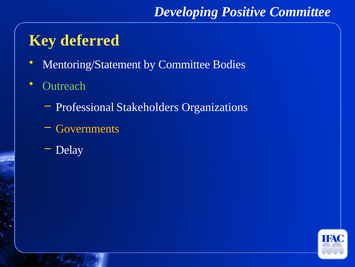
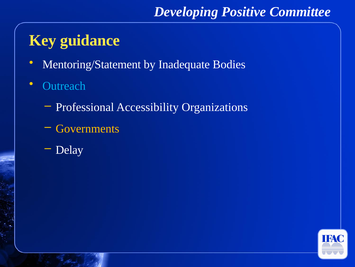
deferred: deferred -> guidance
by Committee: Committee -> Inadequate
Outreach colour: light green -> light blue
Stakeholders: Stakeholders -> Accessibility
